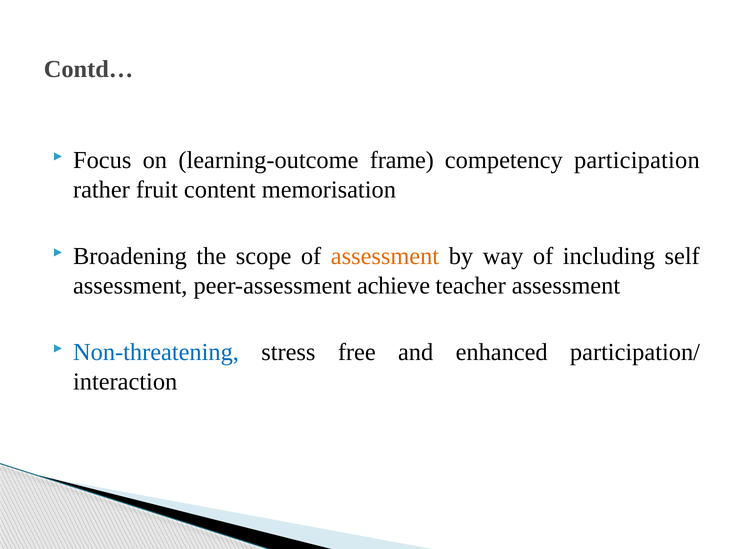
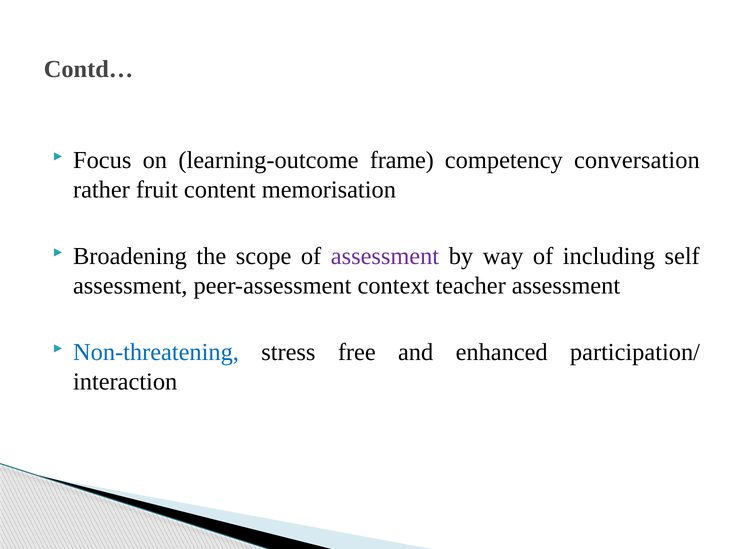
participation: participation -> conversation
assessment at (385, 256) colour: orange -> purple
achieve: achieve -> context
